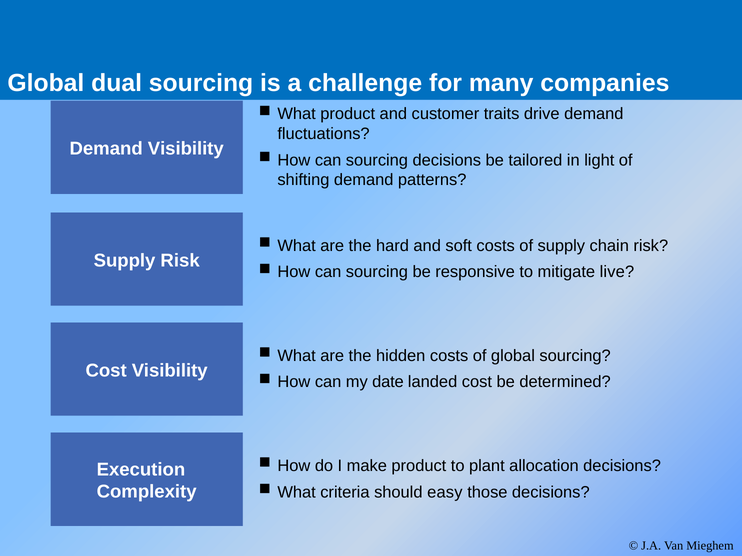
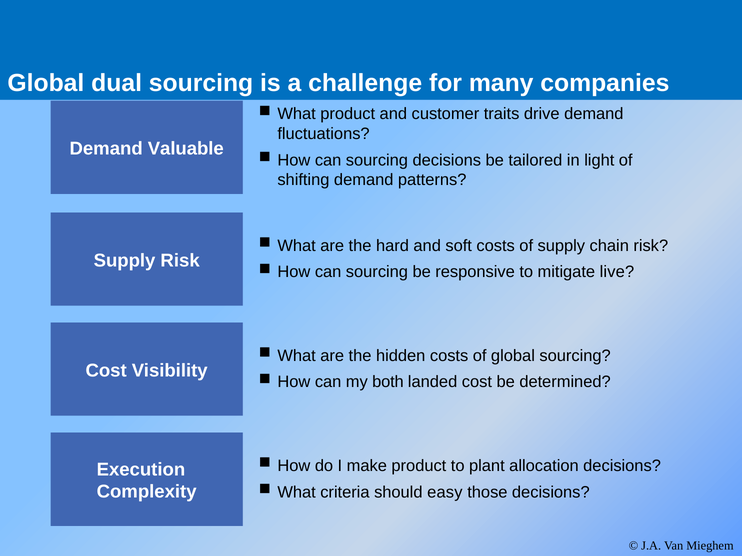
Demand Visibility: Visibility -> Valuable
date: date -> both
